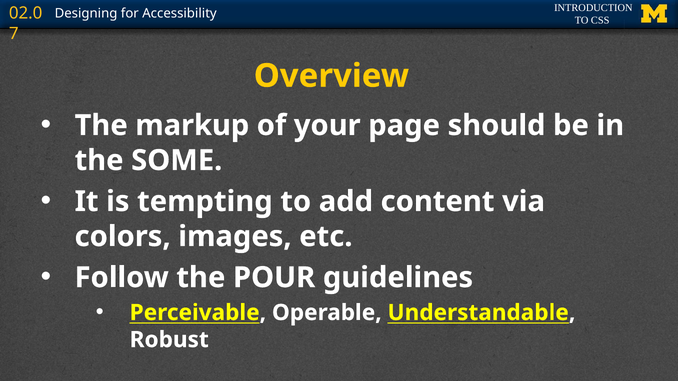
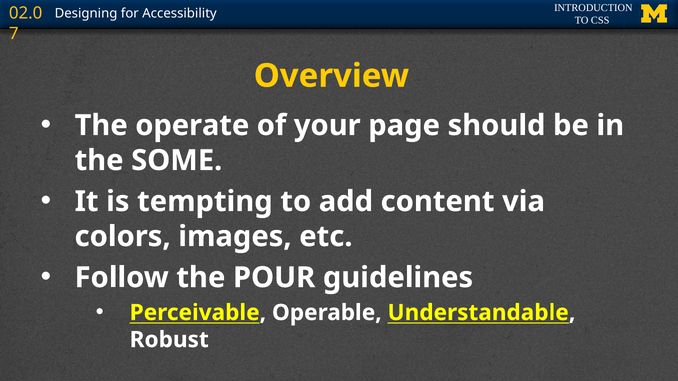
markup: markup -> operate
